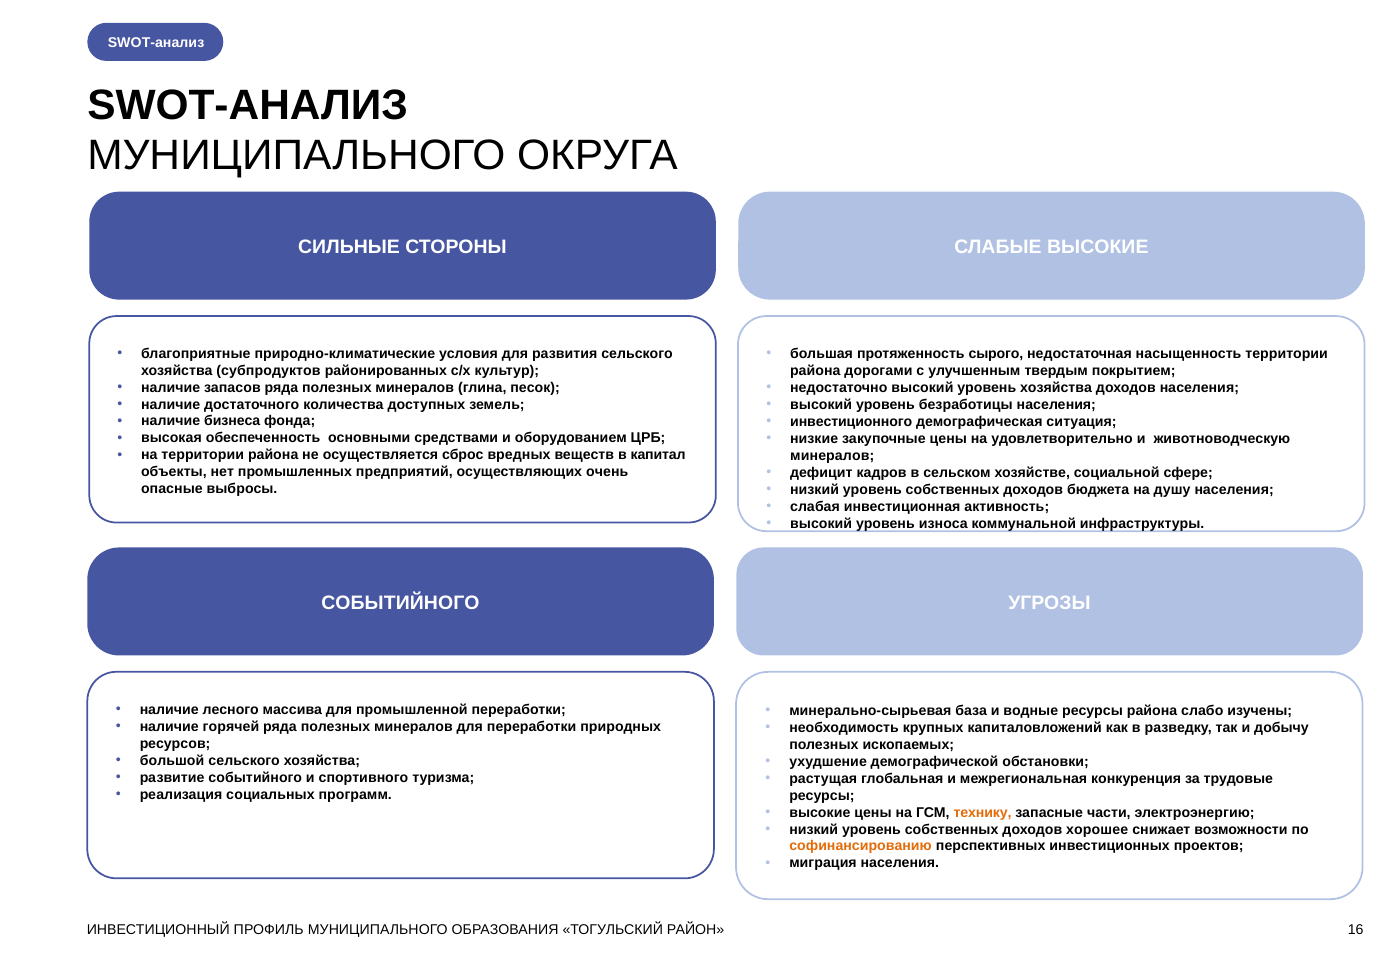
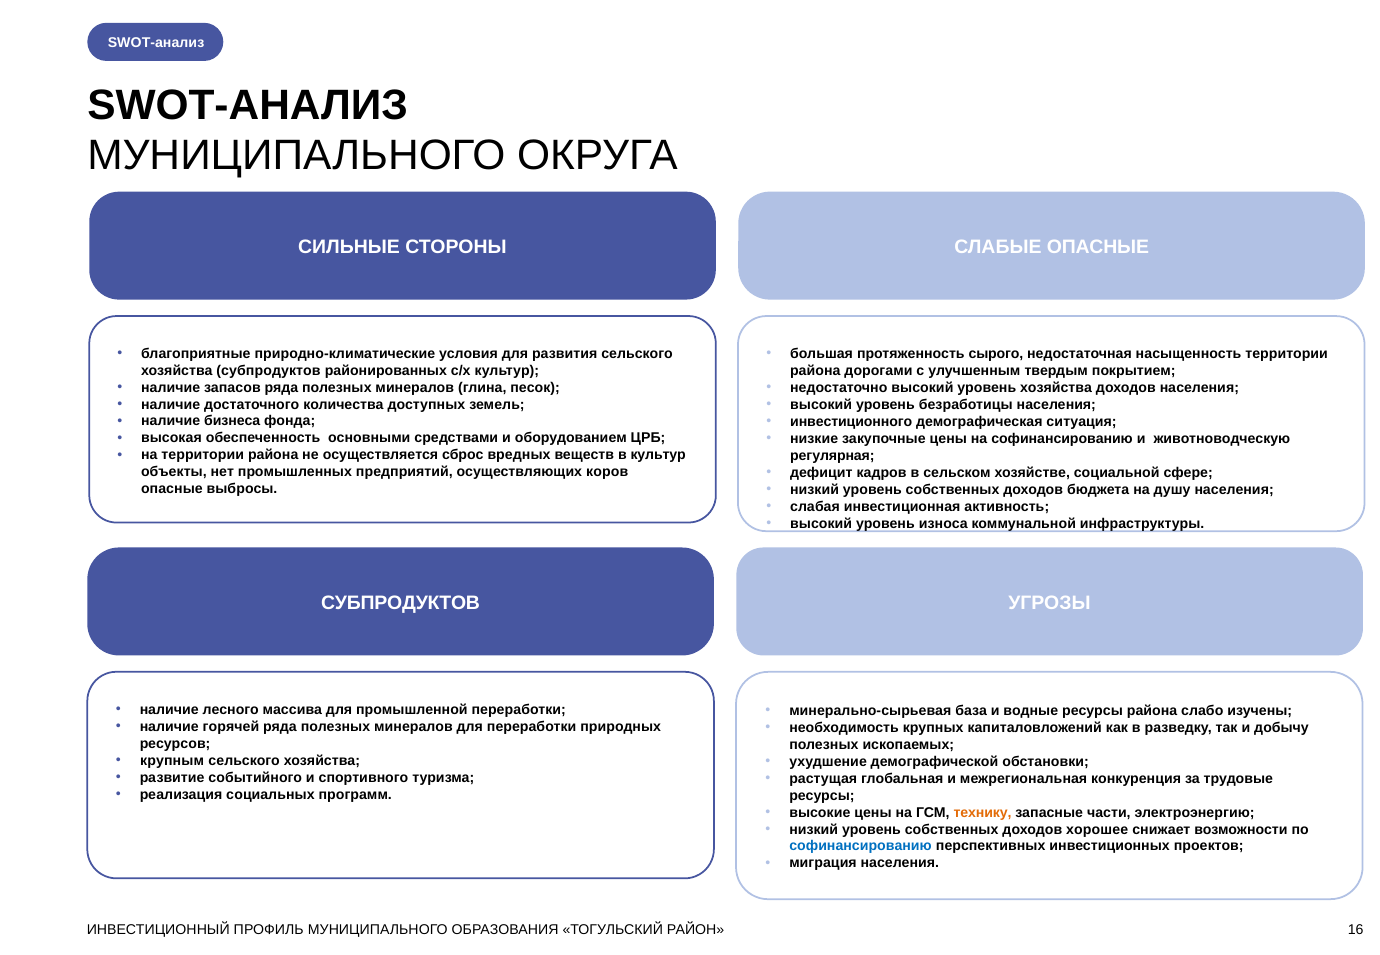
СЛАБЫЕ ВЫСОКИЕ: ВЫСОКИЕ -> ОПАСНЫЕ
на удовлетворительно: удовлетворительно -> софинансированию
в капитал: капитал -> культур
минералов at (832, 456): минералов -> регулярная
очень: очень -> коров
СОБЫТИЙНОГО at (400, 603): СОБЫТИЙНОГО -> СУБПРОДУКТОВ
большой: большой -> крупным
софинансированию at (861, 847) colour: orange -> blue
